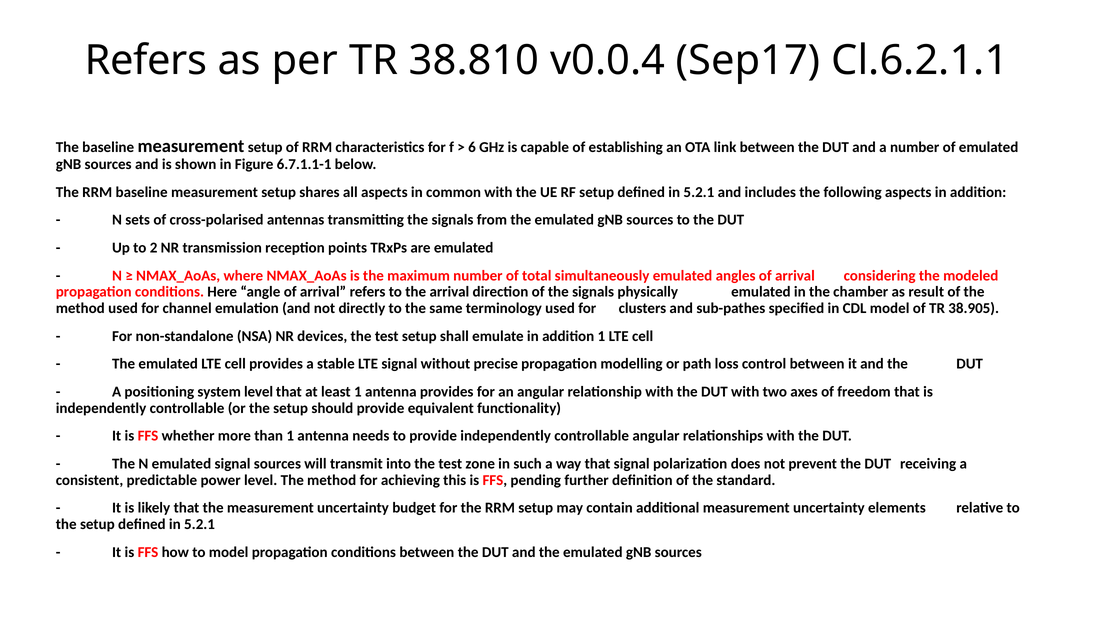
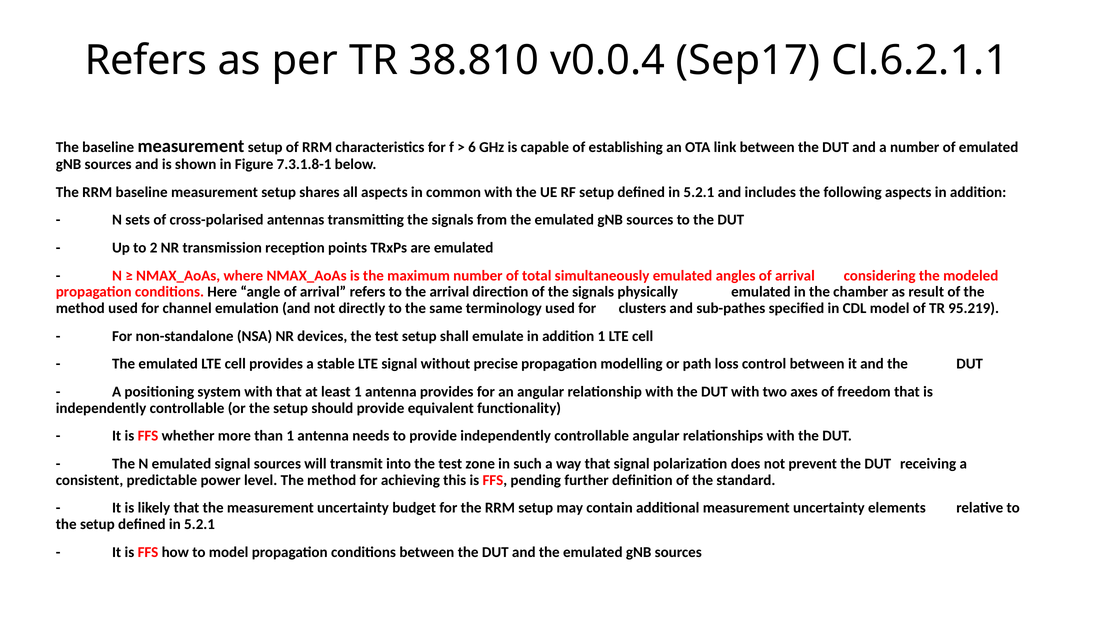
6.7.1.1-1: 6.7.1.1-1 -> 7.3.1.8-1
38.905: 38.905 -> 95.219
system level: level -> with
